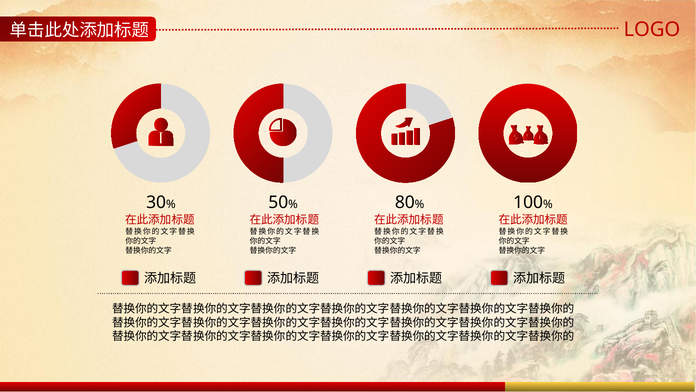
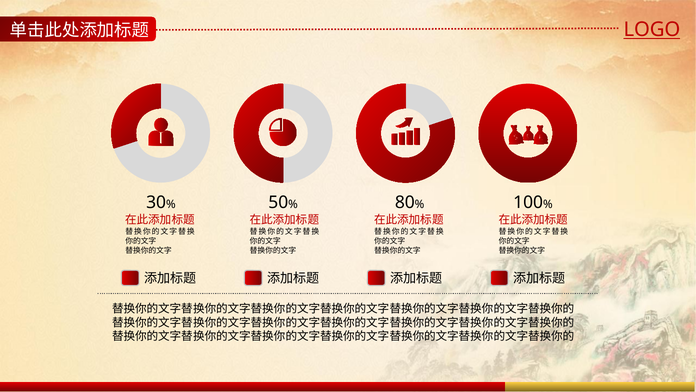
LOGO underline: none -> present
